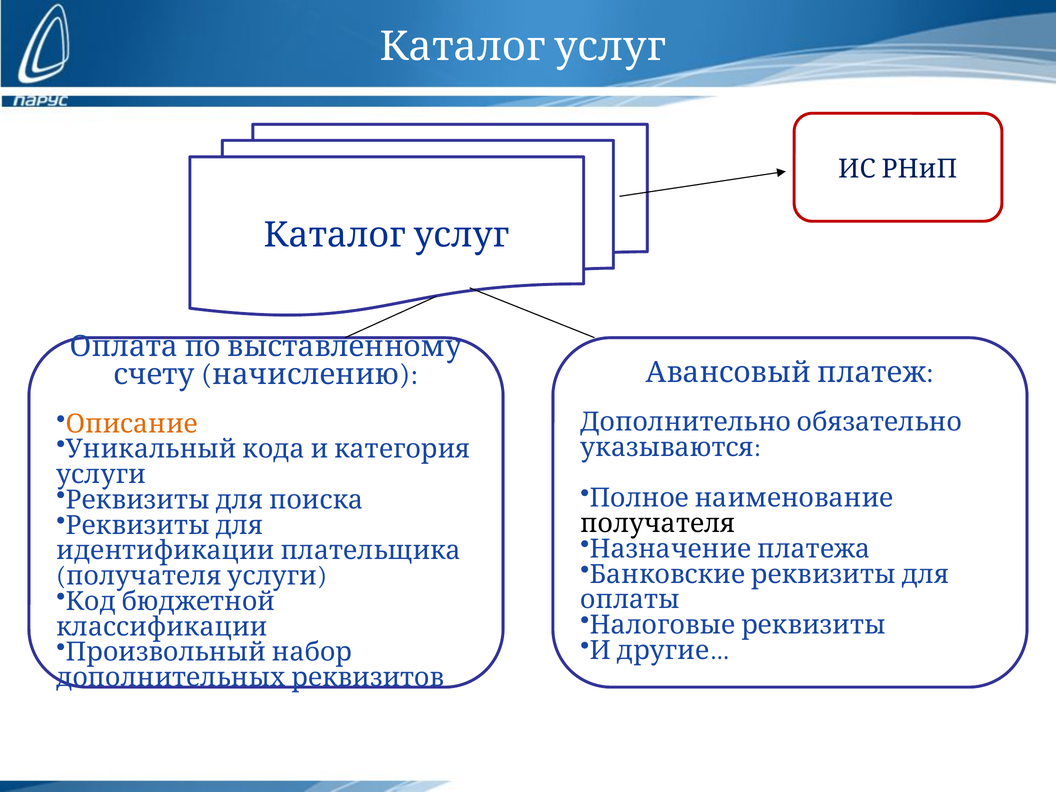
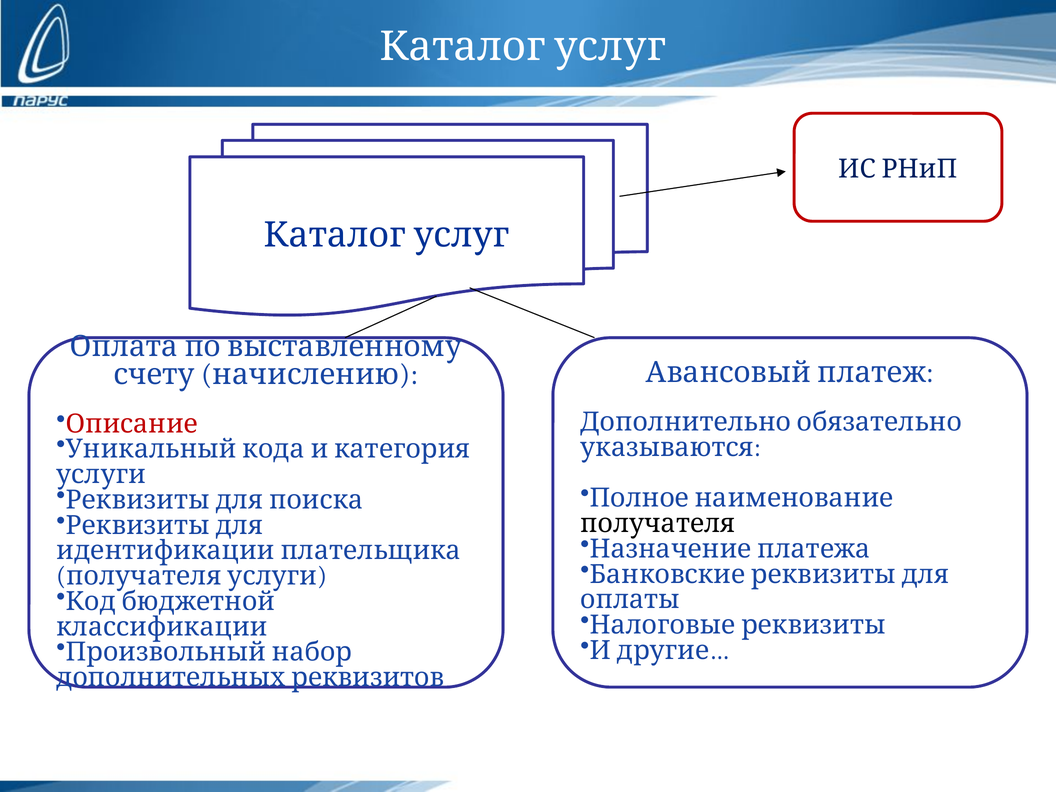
Описание colour: orange -> red
